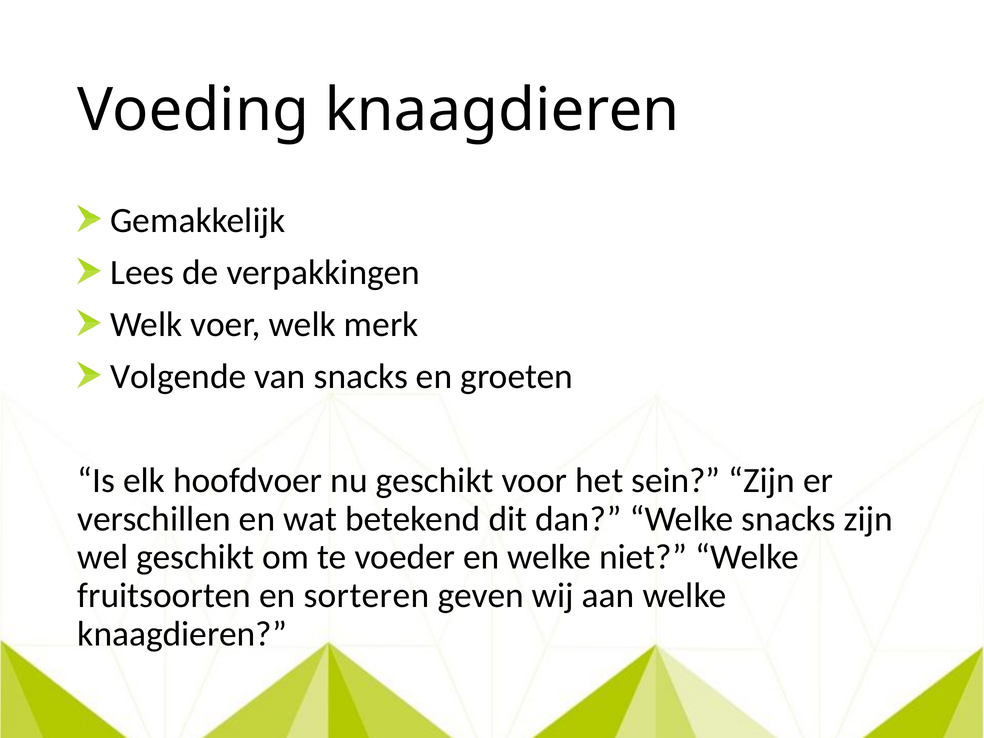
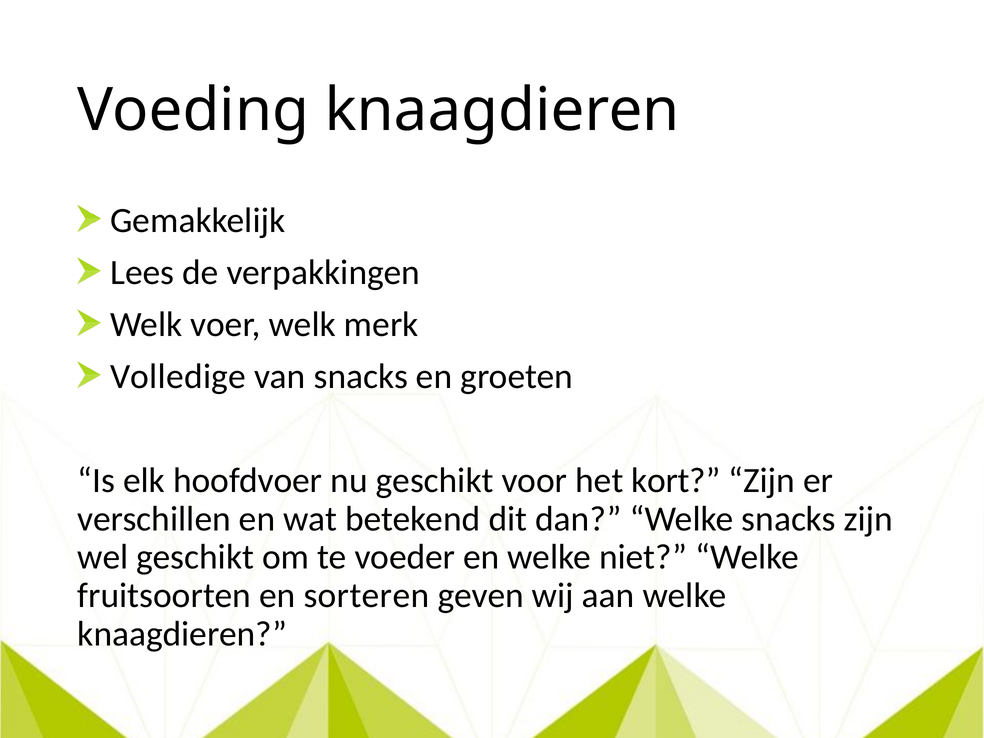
Volgende: Volgende -> Volledige
sein: sein -> kort
